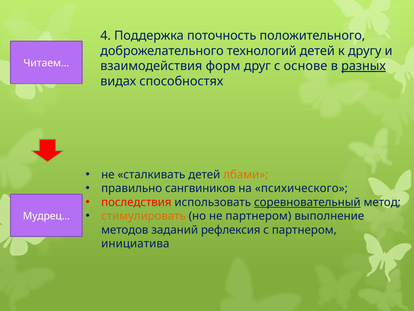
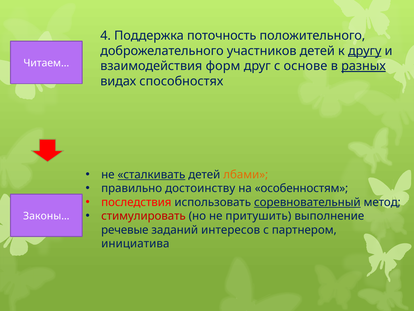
технологий: технологий -> участников
другу underline: none -> present
сталкивать underline: none -> present
сангвиников: сангвиников -> достоинству
психического: психического -> особенностям
стимулировать colour: orange -> red
не партнером: партнером -> притушить
Мудрец…: Мудрец… -> Законы…
методов: методов -> речевые
рефлексия: рефлексия -> интересов
